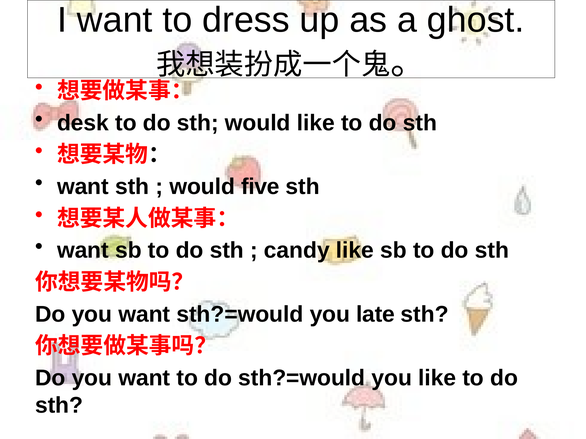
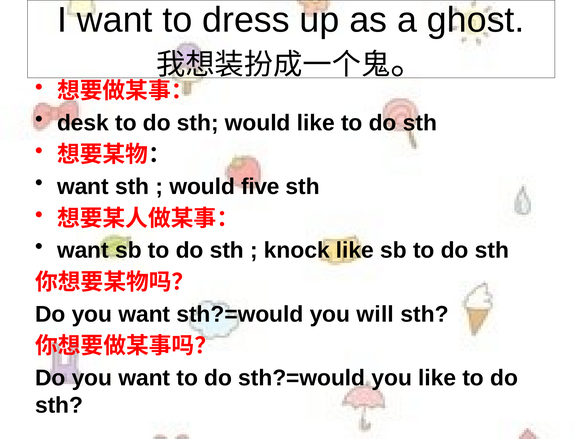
candy: candy -> knock
late: late -> will
